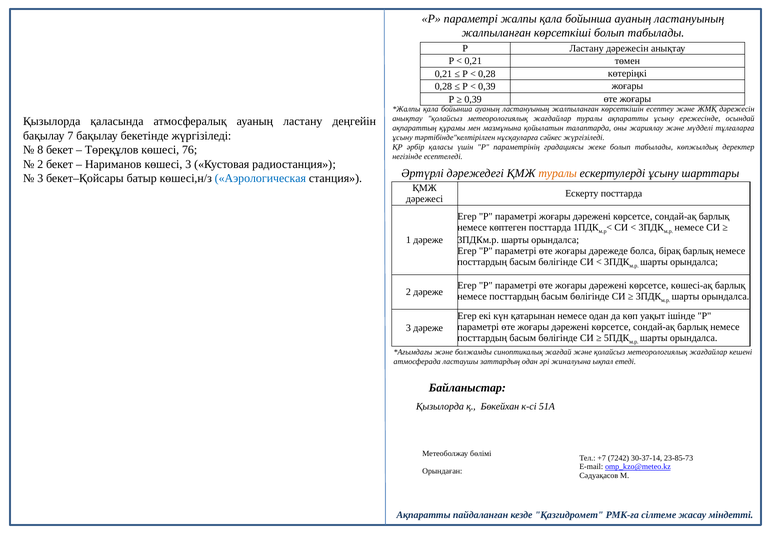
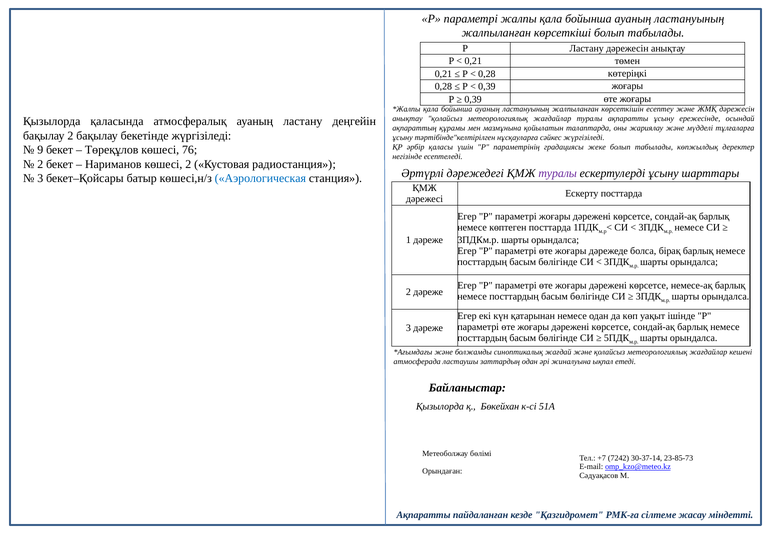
бақылау 7: 7 -> 2
8: 8 -> 9
көшесі 3: 3 -> 2
туралы at (558, 173) colour: orange -> purple
көшесі-ақ: көшесі-ақ -> немесе-ақ
